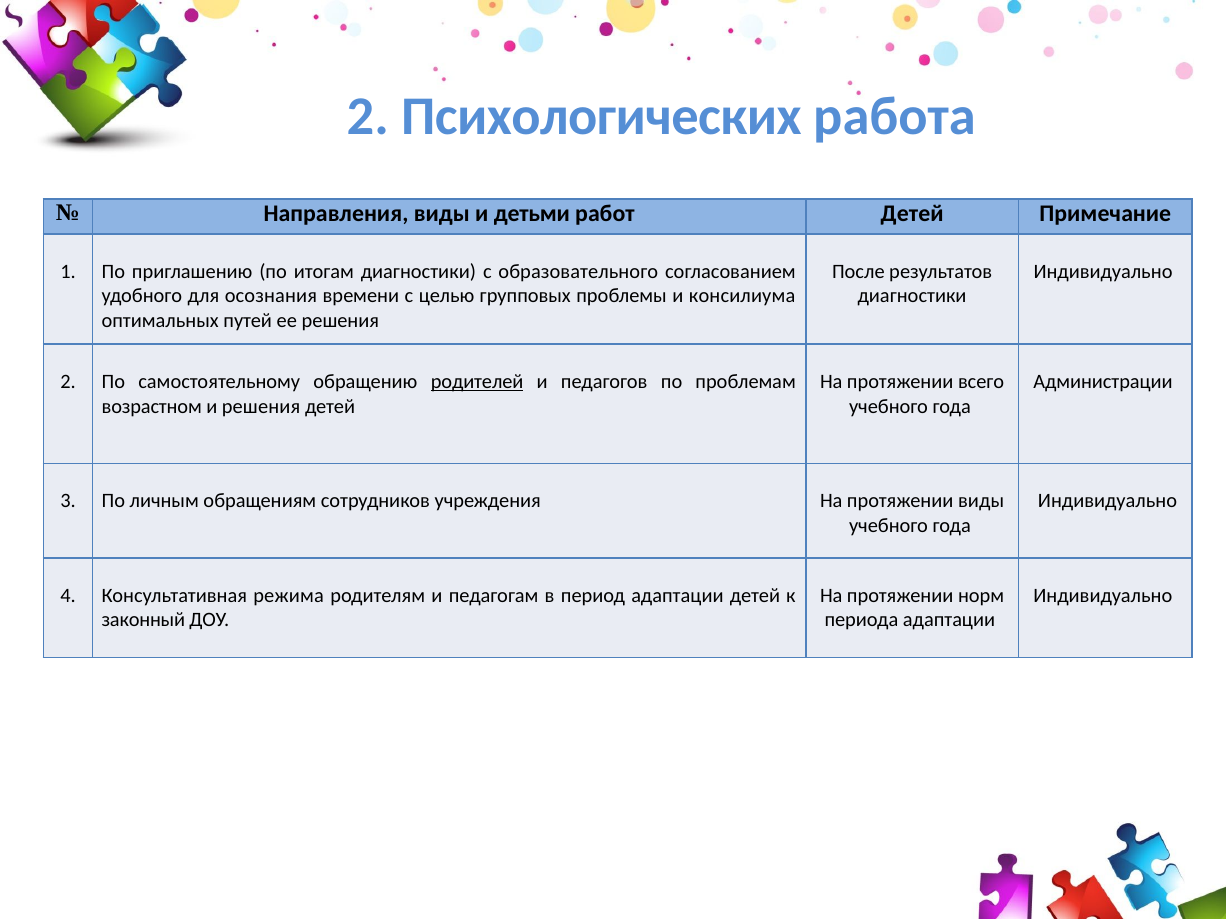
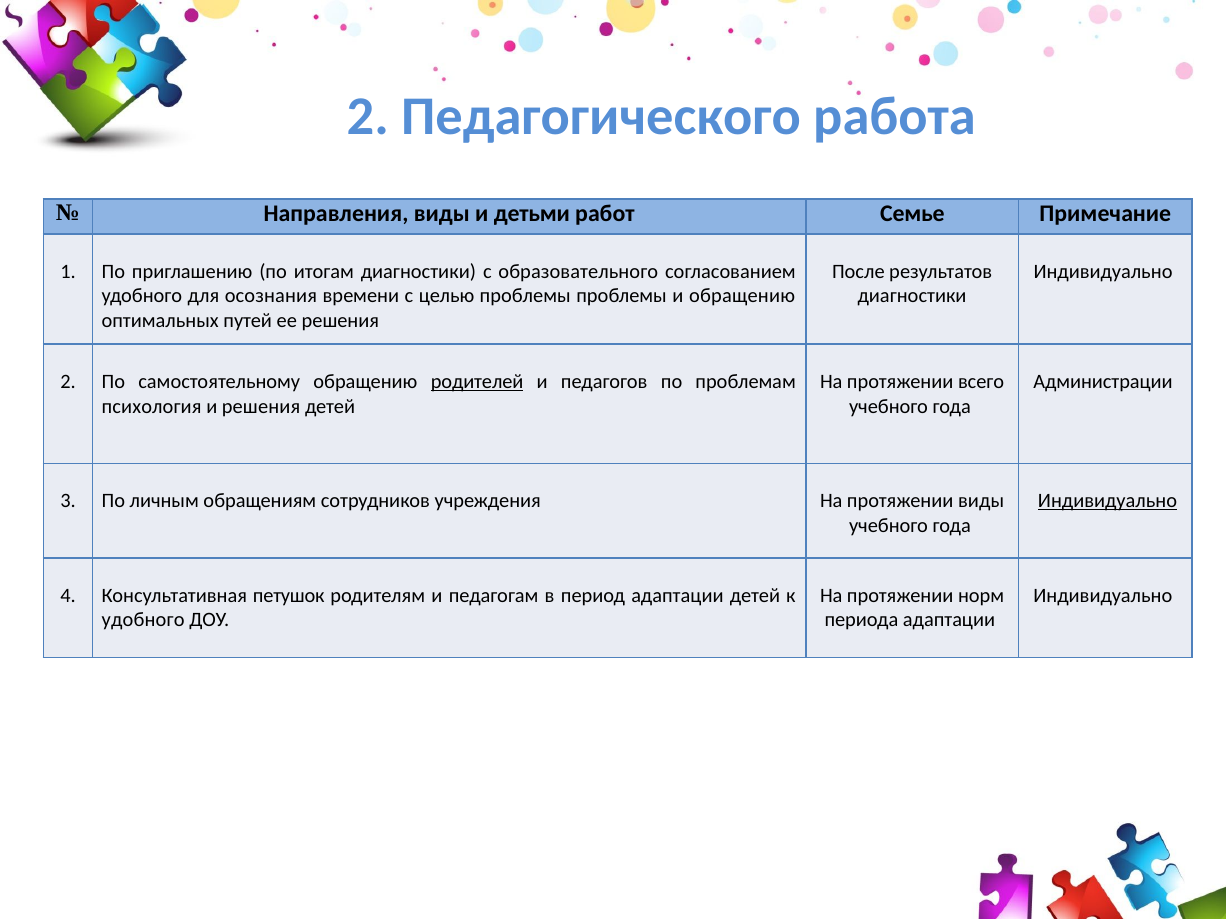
Психологических: Психологических -> Педагогического
работ Детей: Детей -> Семье
целью групповых: групповых -> проблемы
и консилиума: консилиума -> обращению
возрастном: возрастном -> психология
Индивидуально at (1108, 501) underline: none -> present
режима: режима -> петушок
законный at (143, 621): законный -> удобного
